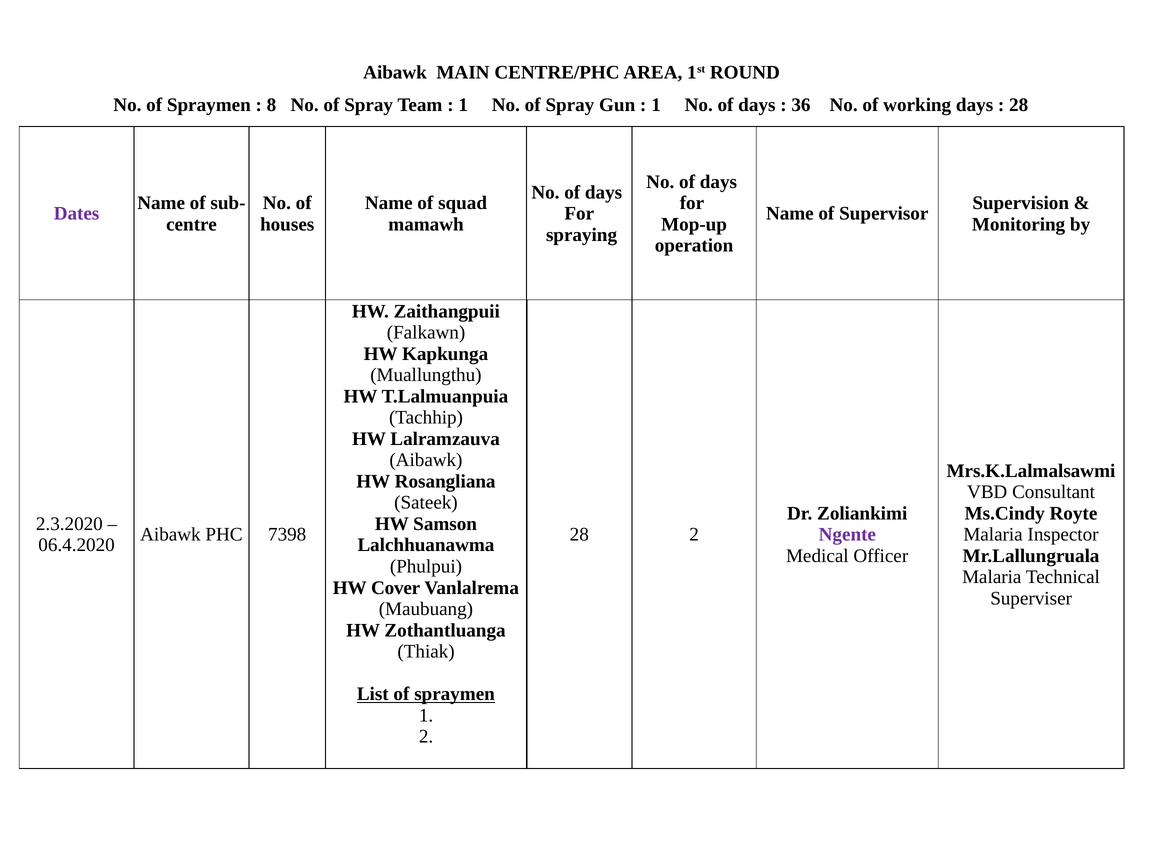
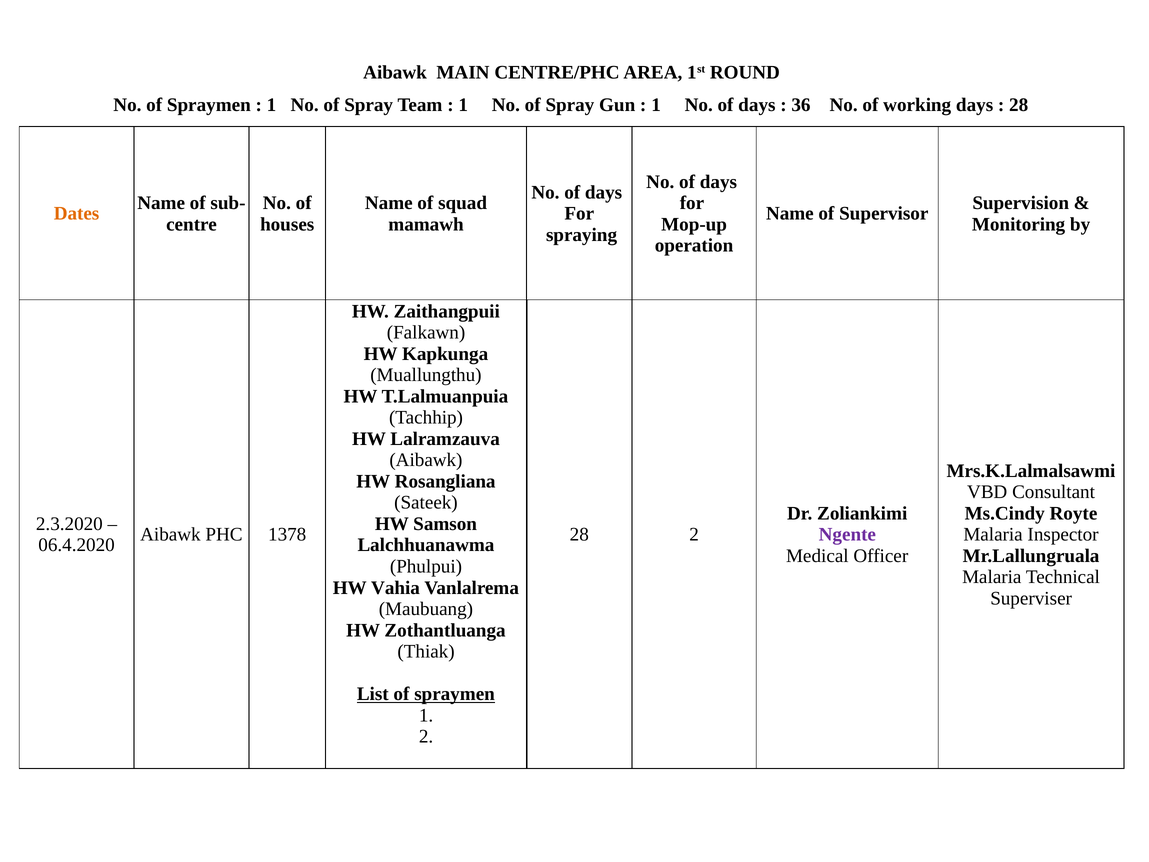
8 at (271, 105): 8 -> 1
Dates colour: purple -> orange
7398: 7398 -> 1378
Cover: Cover -> Vahia
